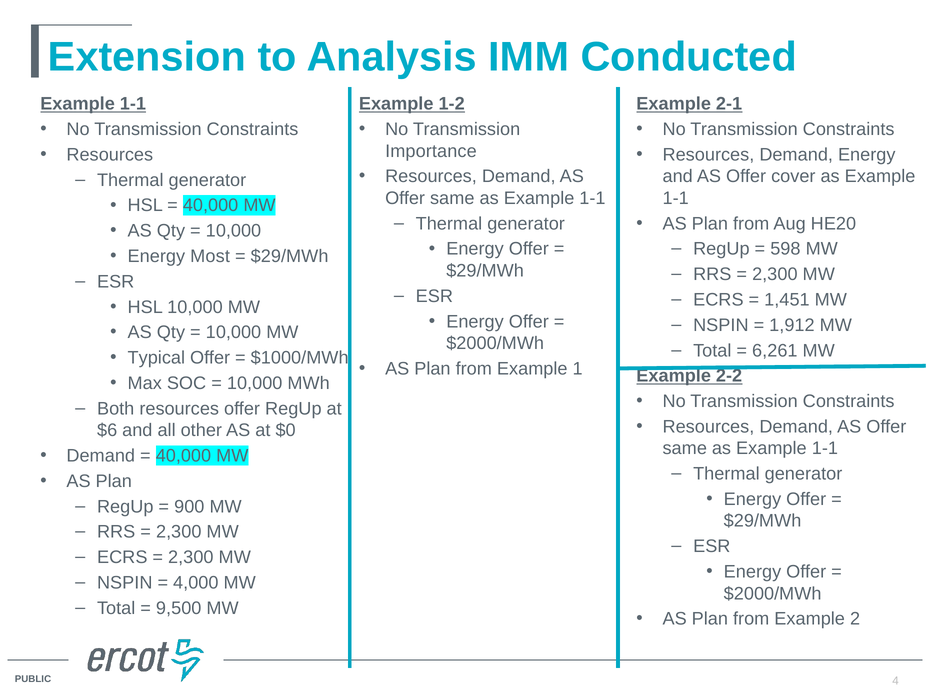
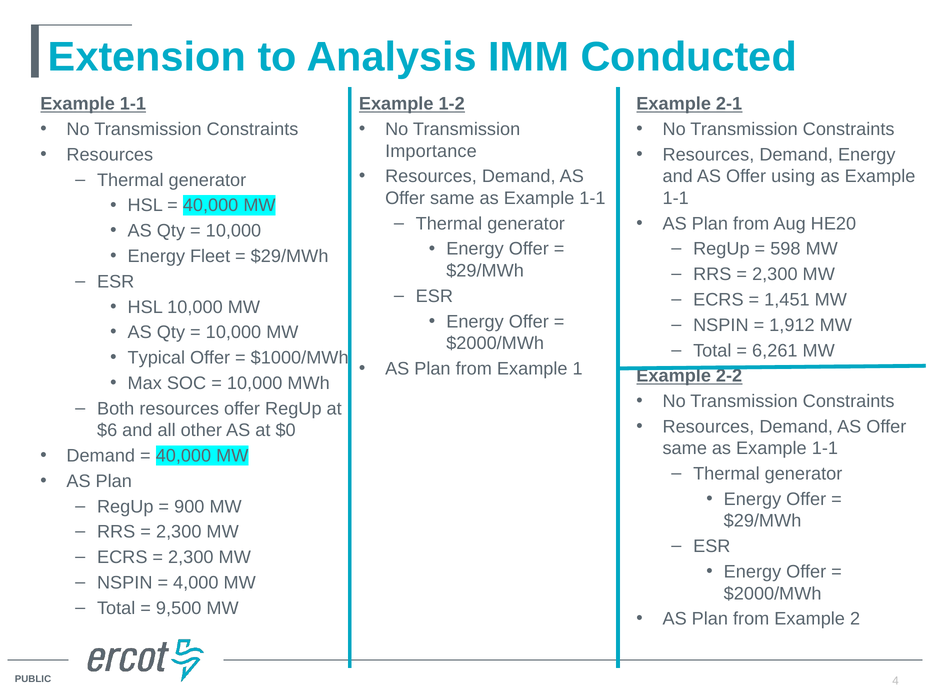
cover: cover -> using
Most: Most -> Fleet
